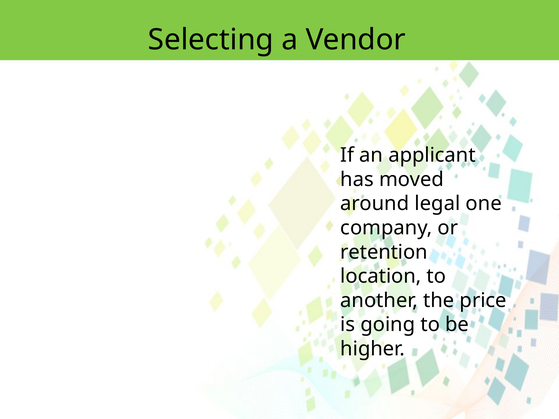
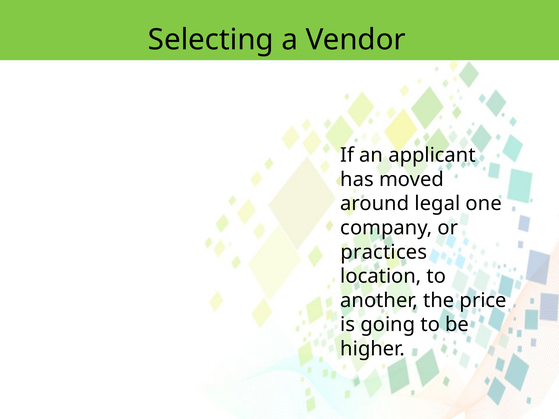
retention: retention -> practices
